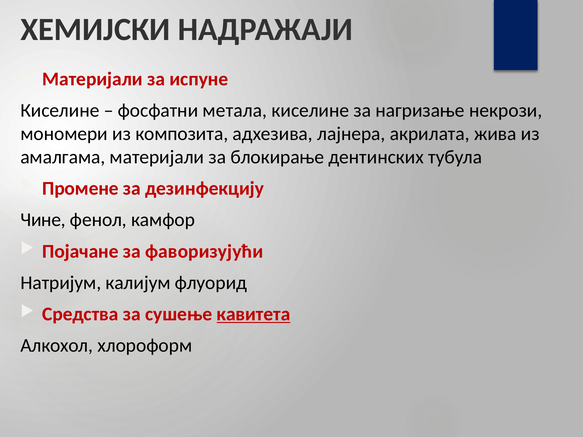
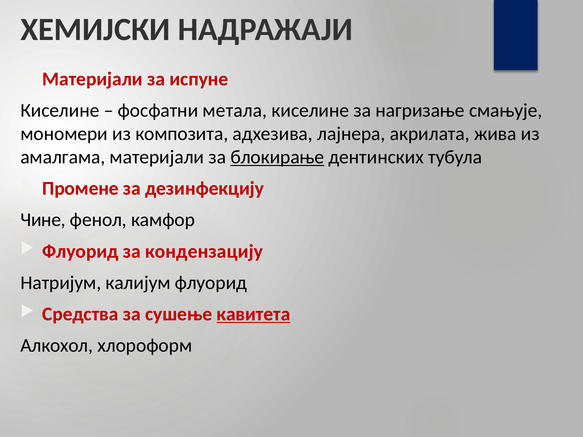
некрози: некрози -> смањује
блокирање underline: none -> present
Појачане at (80, 251): Појачане -> Флуорид
фаворизујући: фаворизујући -> кондензацију
